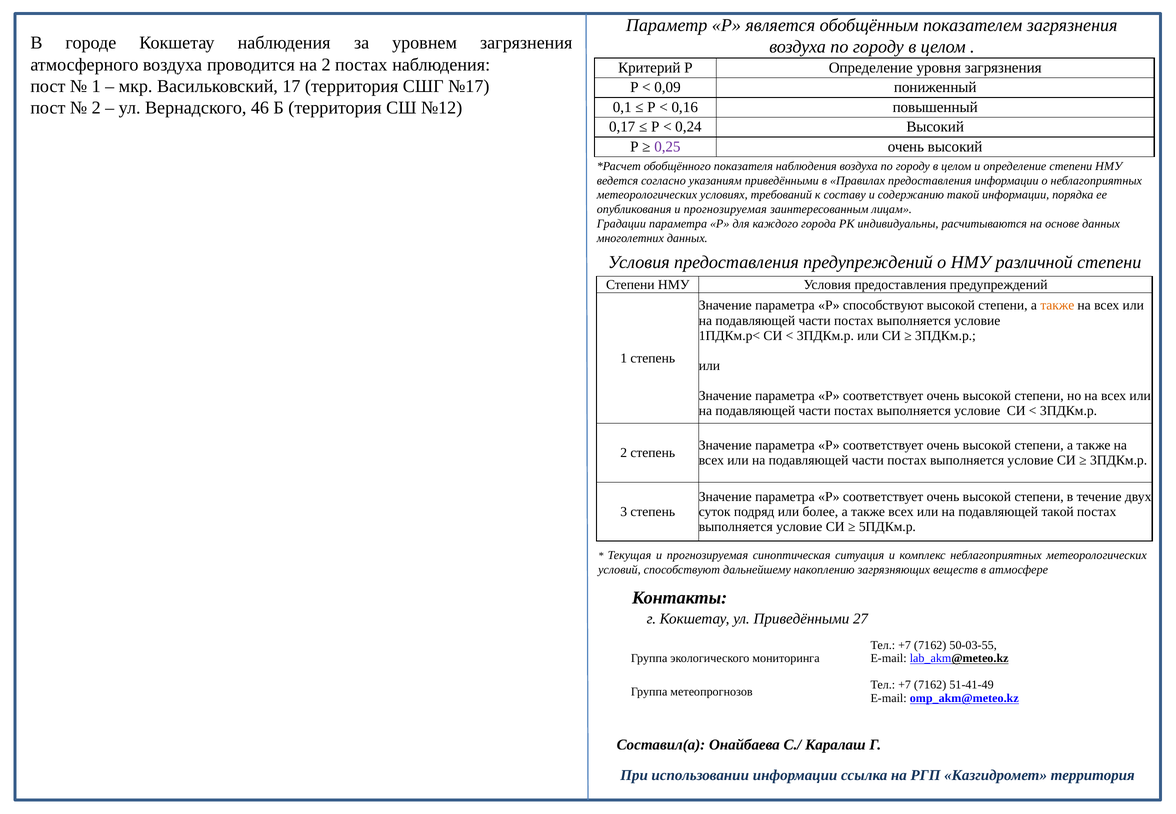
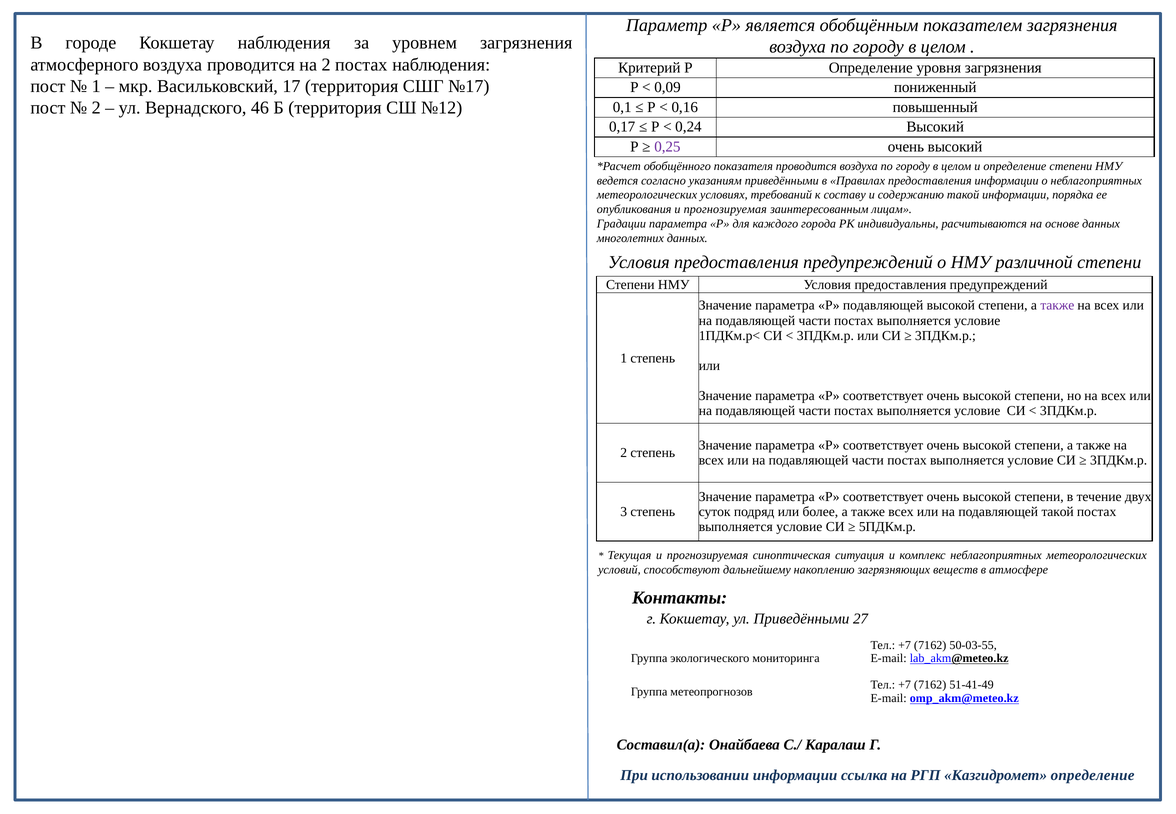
показателя наблюдения: наблюдения -> проводится
Р способствуют: способствуют -> подавляющей
также at (1057, 306) colour: orange -> purple
Казгидромет территория: территория -> определение
